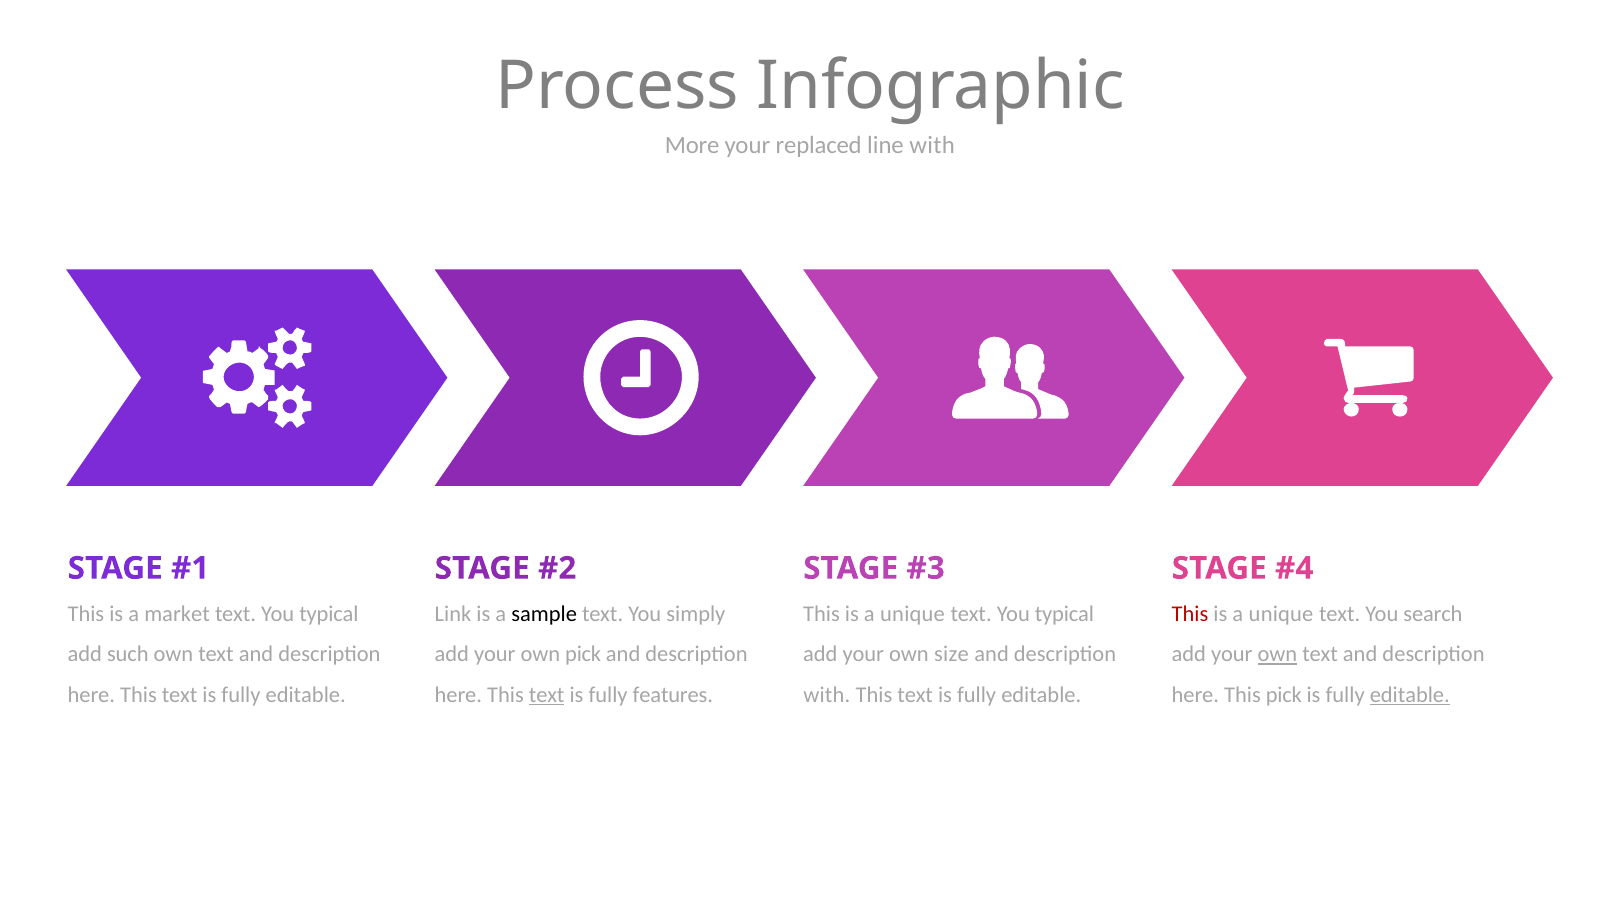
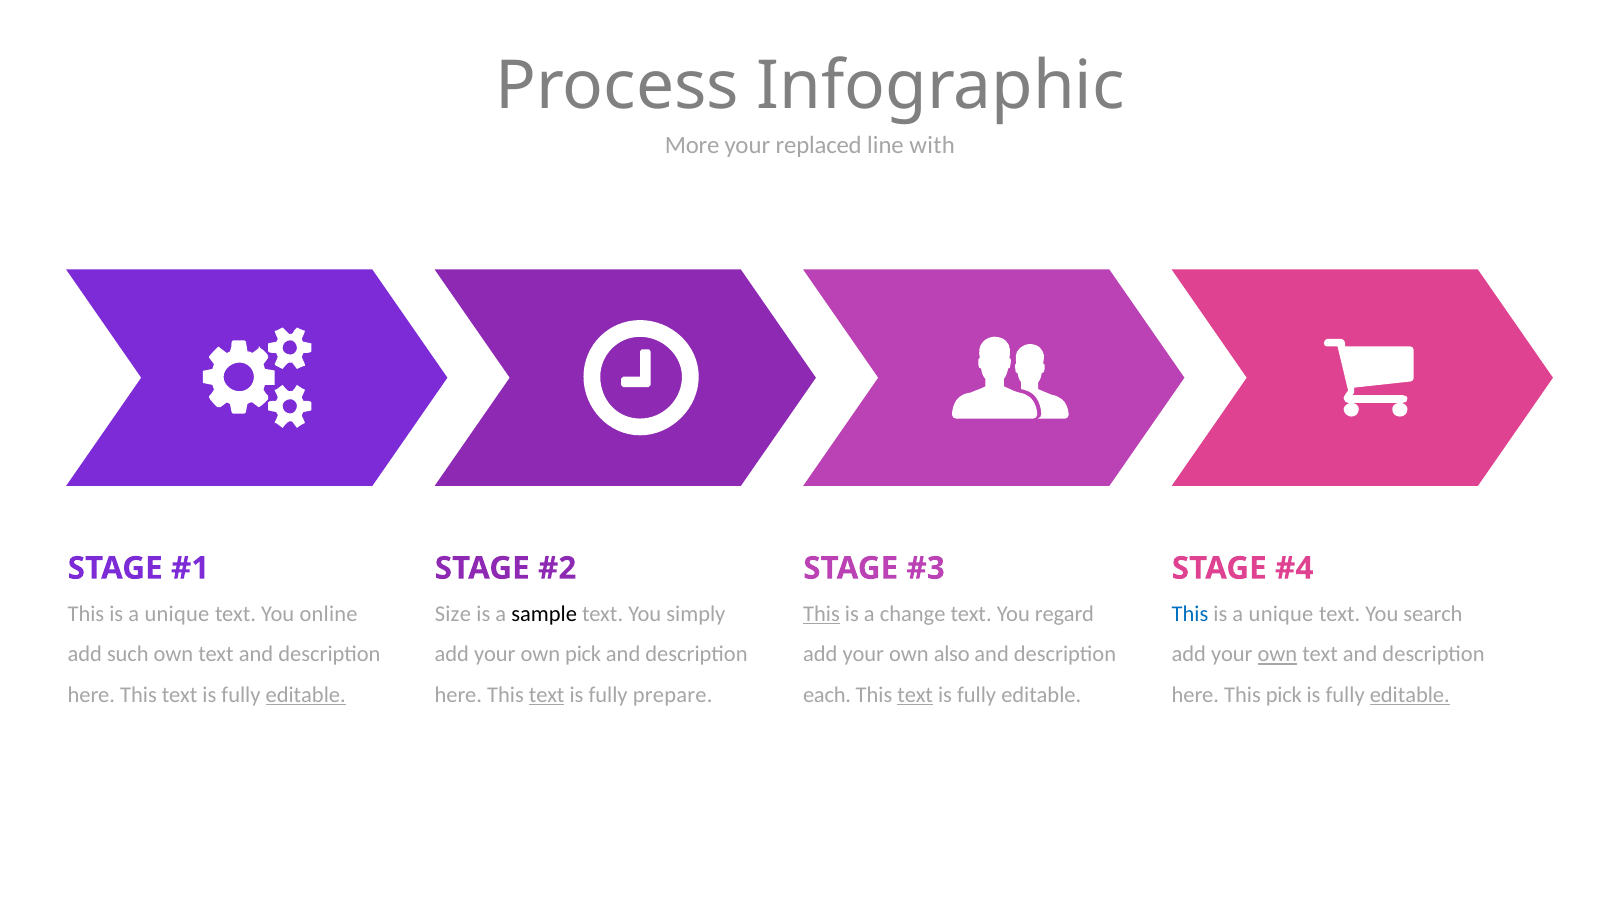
market at (177, 614): market -> unique
typical at (329, 614): typical -> online
Link: Link -> Size
This at (822, 614) underline: none -> present
unique at (913, 614): unique -> change
typical at (1064, 614): typical -> regard
This at (1190, 614) colour: red -> blue
size: size -> also
editable at (306, 695) underline: none -> present
features: features -> prepare
with at (827, 695): with -> each
text at (915, 695) underline: none -> present
